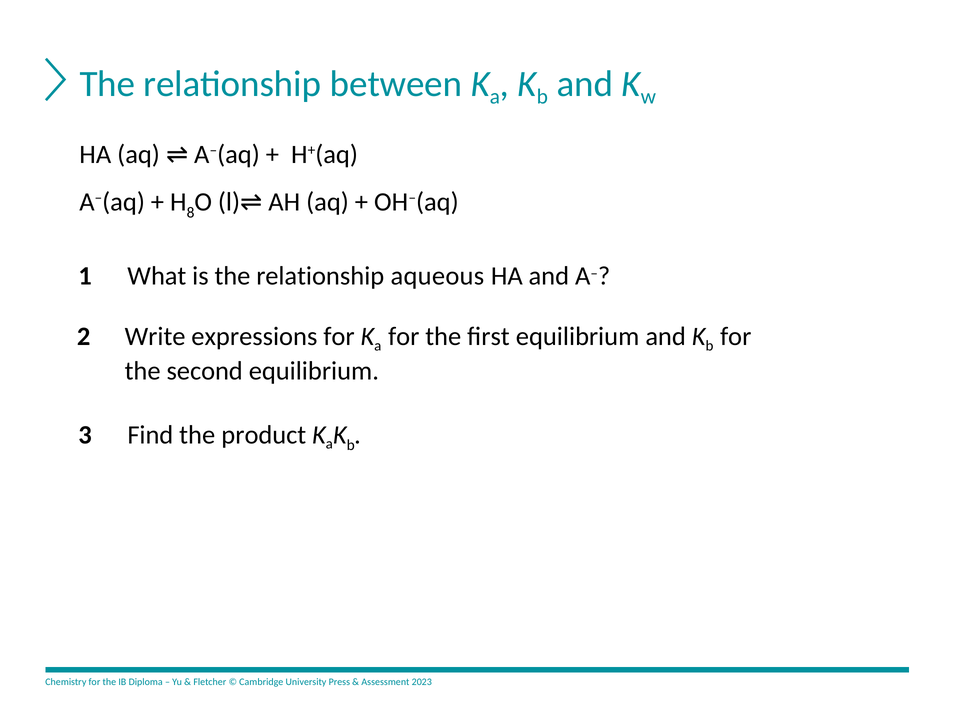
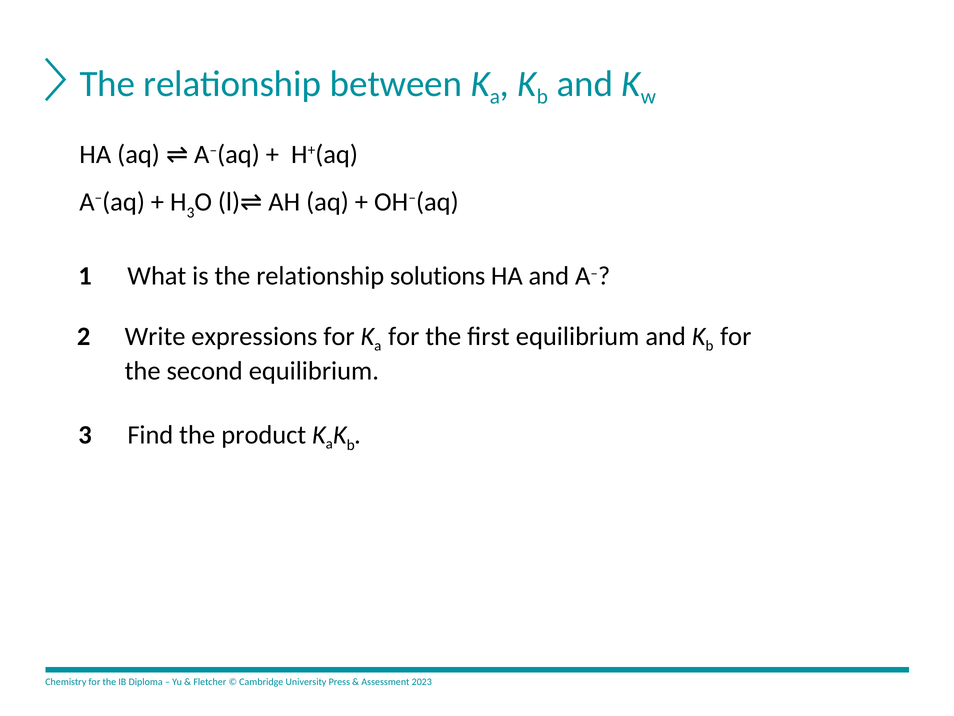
8 at (191, 212): 8 -> 3
aqueous: aqueous -> solutions
